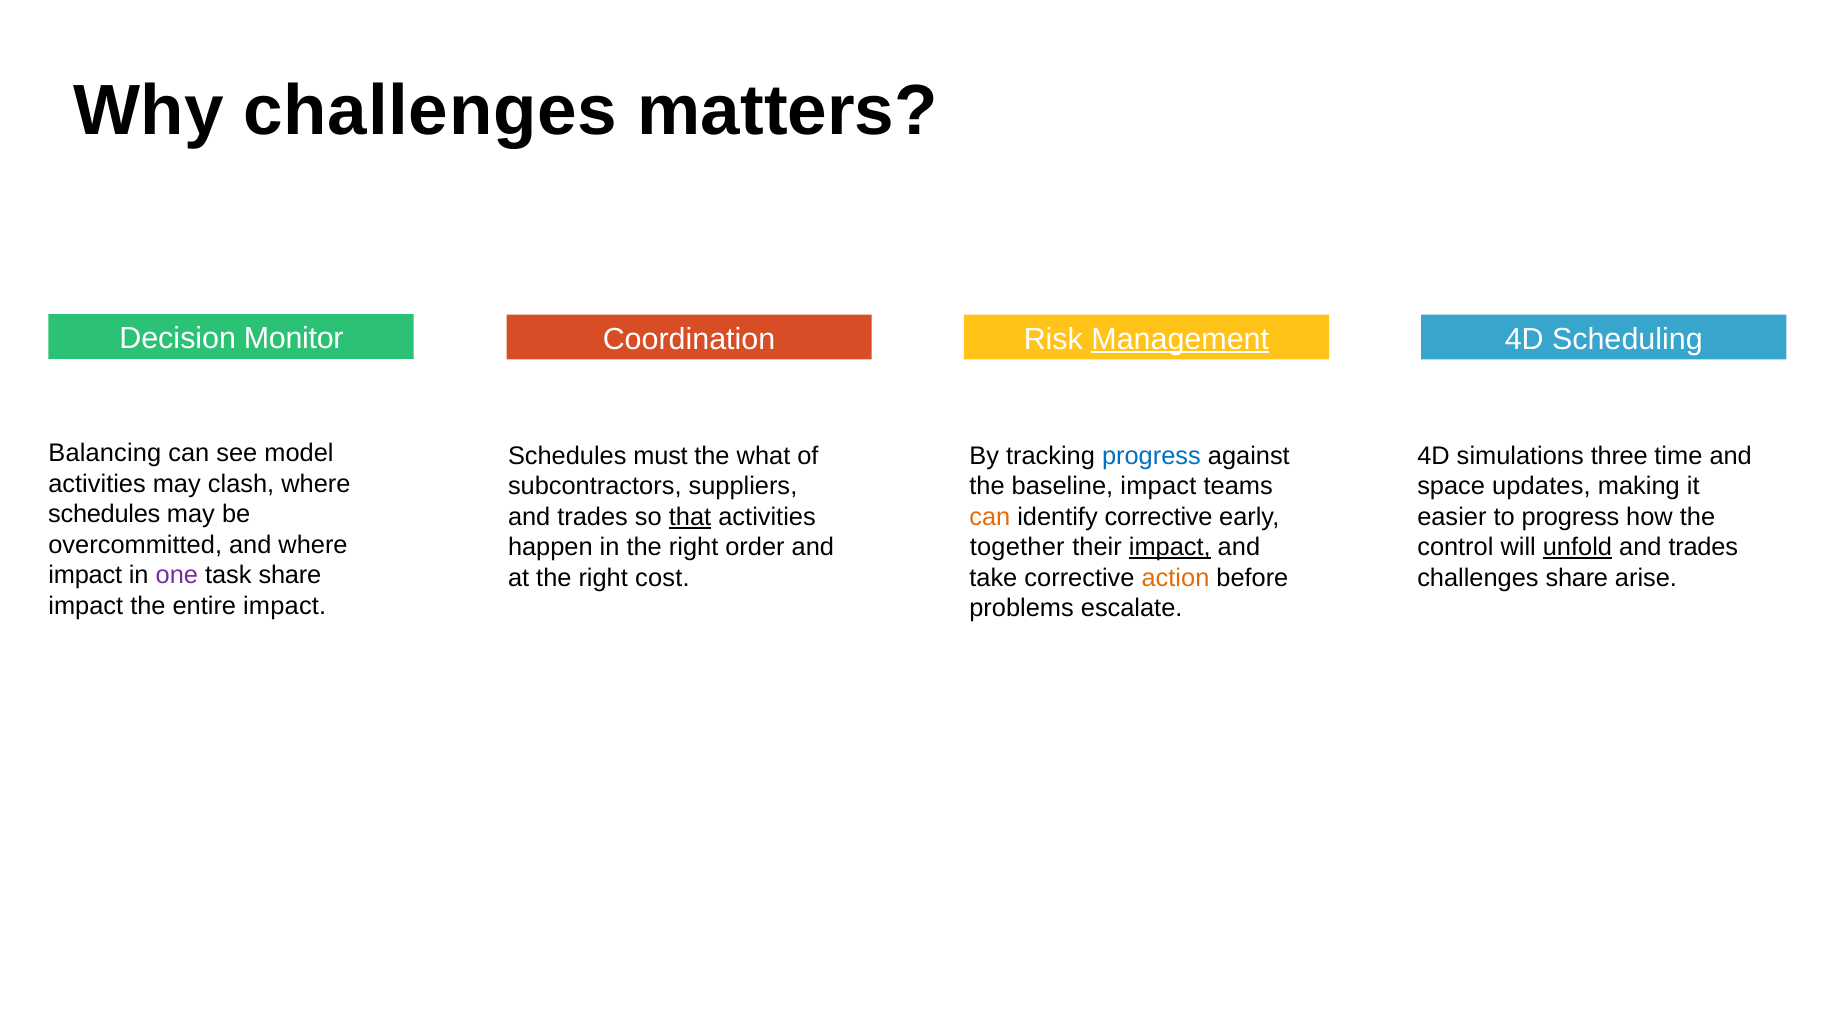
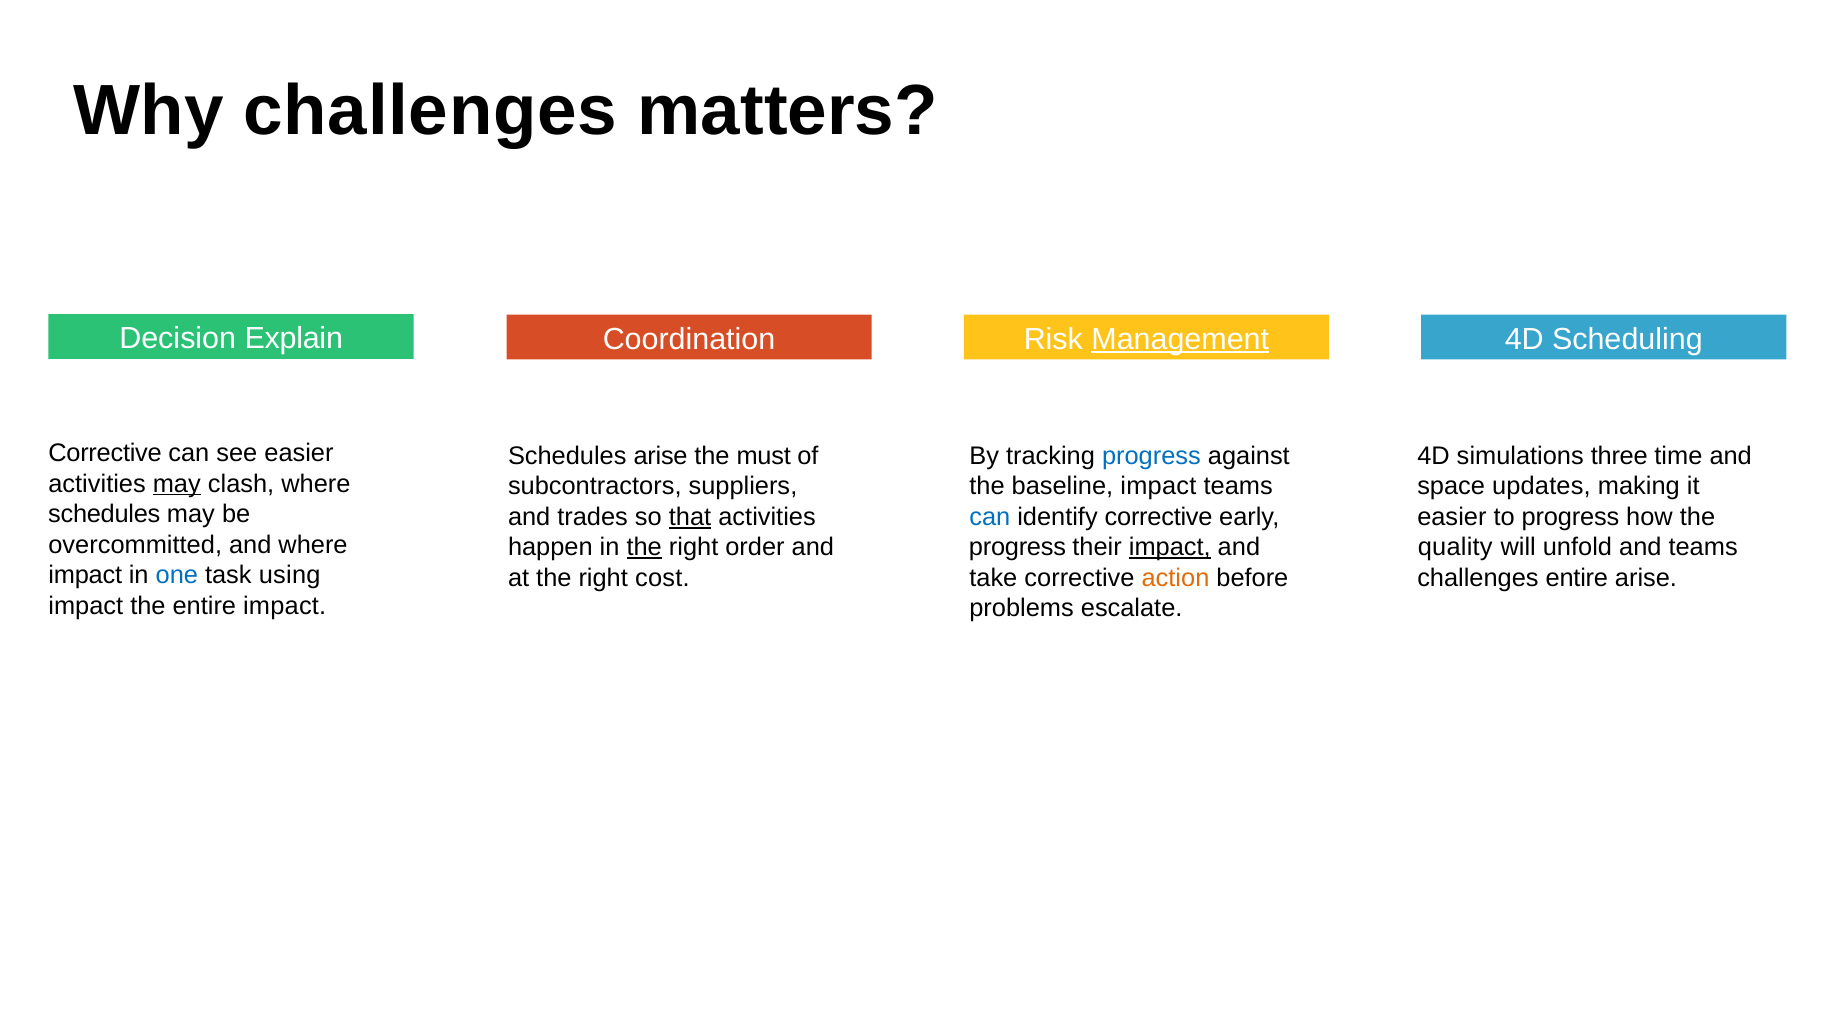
Monitor: Monitor -> Explain
Balancing at (105, 453): Balancing -> Corrective
see model: model -> easier
Schedules must: must -> arise
what: what -> must
may at (177, 484) underline: none -> present
can at (990, 517) colour: orange -> blue
together at (1017, 547): together -> progress
the at (644, 547) underline: none -> present
control: control -> quality
unfold underline: present -> none
trades at (1703, 547): trades -> teams
one colour: purple -> blue
task share: share -> using
challenges share: share -> entire
